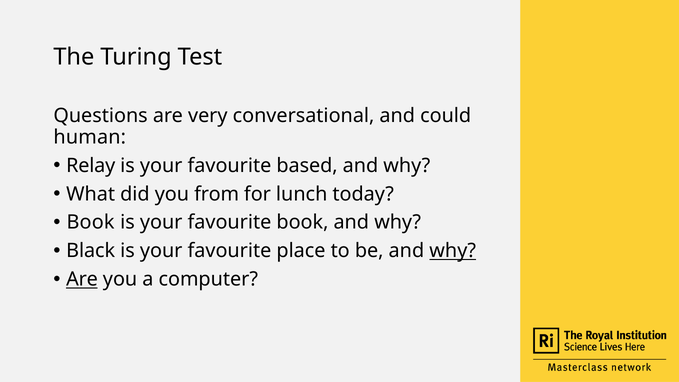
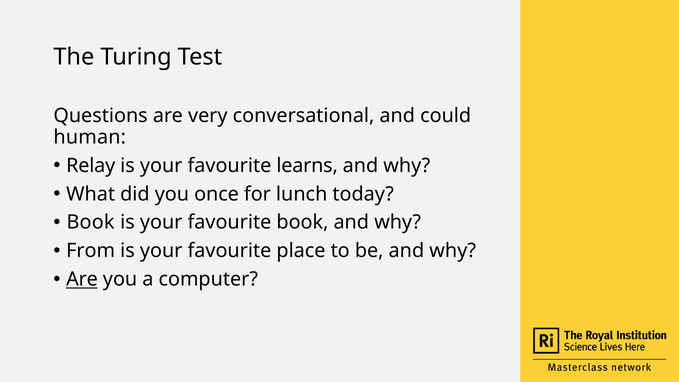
based: based -> learns
from: from -> once
Black: Black -> From
why at (453, 251) underline: present -> none
